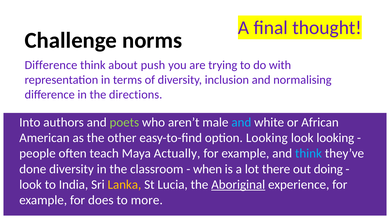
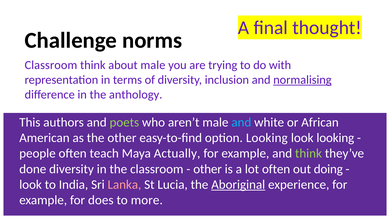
Difference at (51, 65): Difference -> Classroom
about push: push -> male
normalising underline: none -> present
directions: directions -> anthology
Into: Into -> This
think at (309, 154) colour: light blue -> light green
when at (208, 169): when -> other
lot there: there -> often
Lanka colour: yellow -> pink
